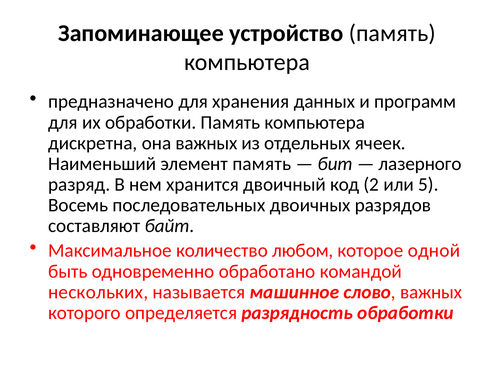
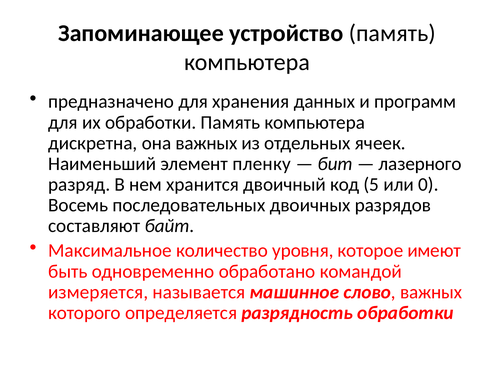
элемент память: память -> пленку
2: 2 -> 5
5: 5 -> 0
любом: любом -> уровня
одной: одной -> имеют
нескольких: нескольких -> измеряется
